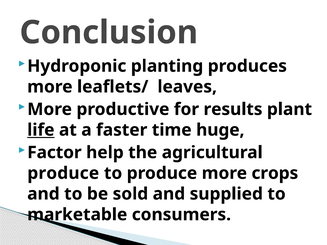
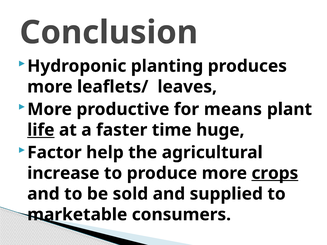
results: results -> means
produce at (63, 173): produce -> increase
crops underline: none -> present
